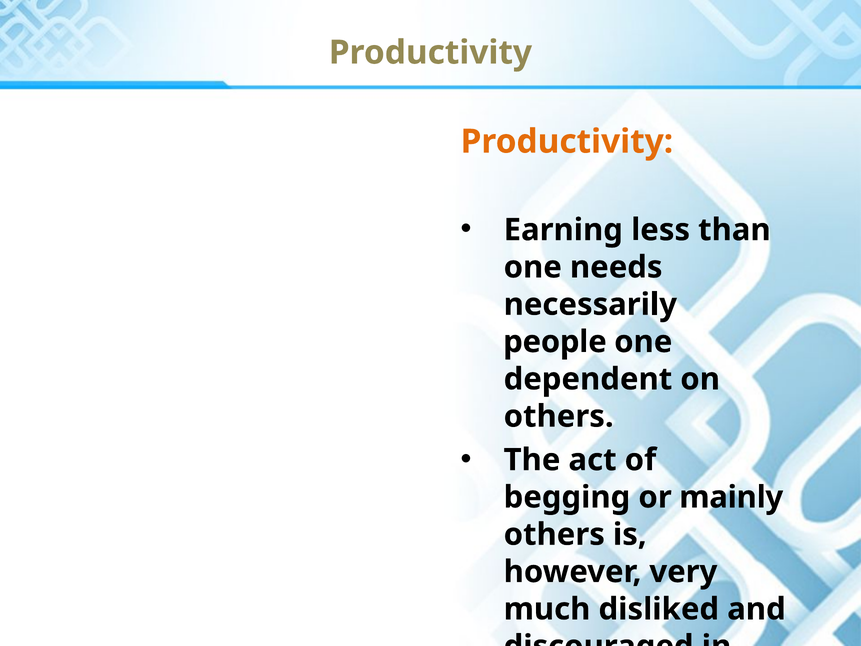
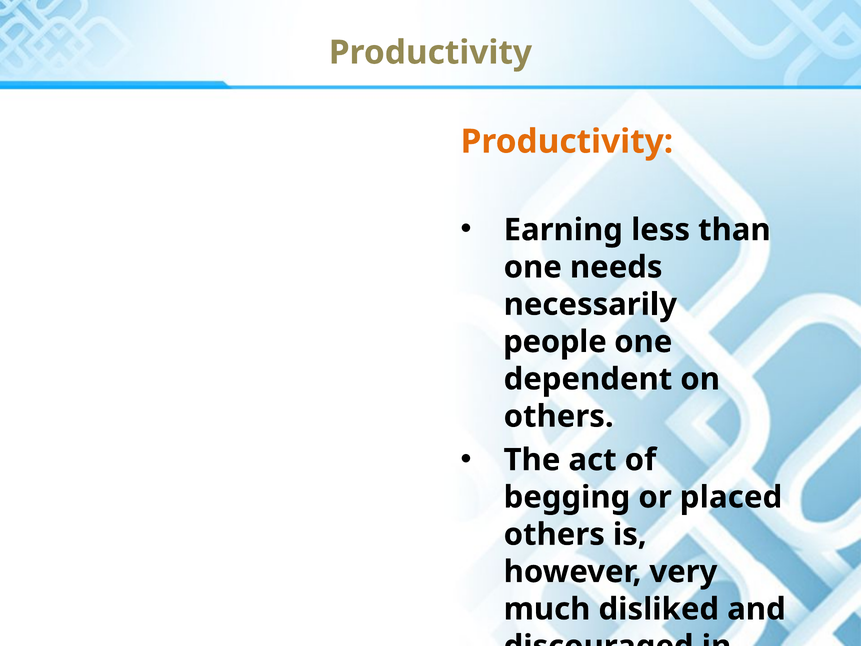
mainly: mainly -> placed
